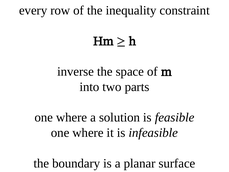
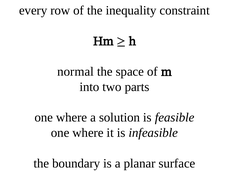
inverse: inverse -> normal
